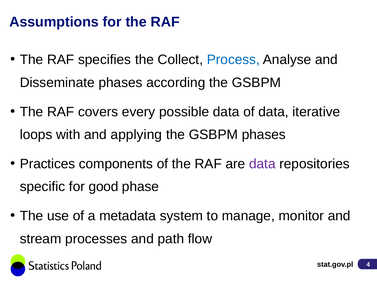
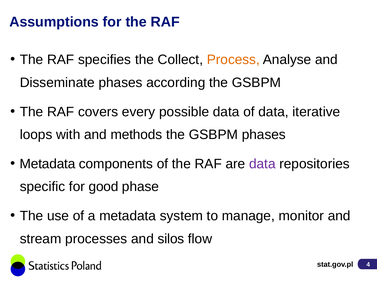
Process colour: blue -> orange
applying: applying -> methods
Practices at (47, 164): Practices -> Metadata
path: path -> silos
